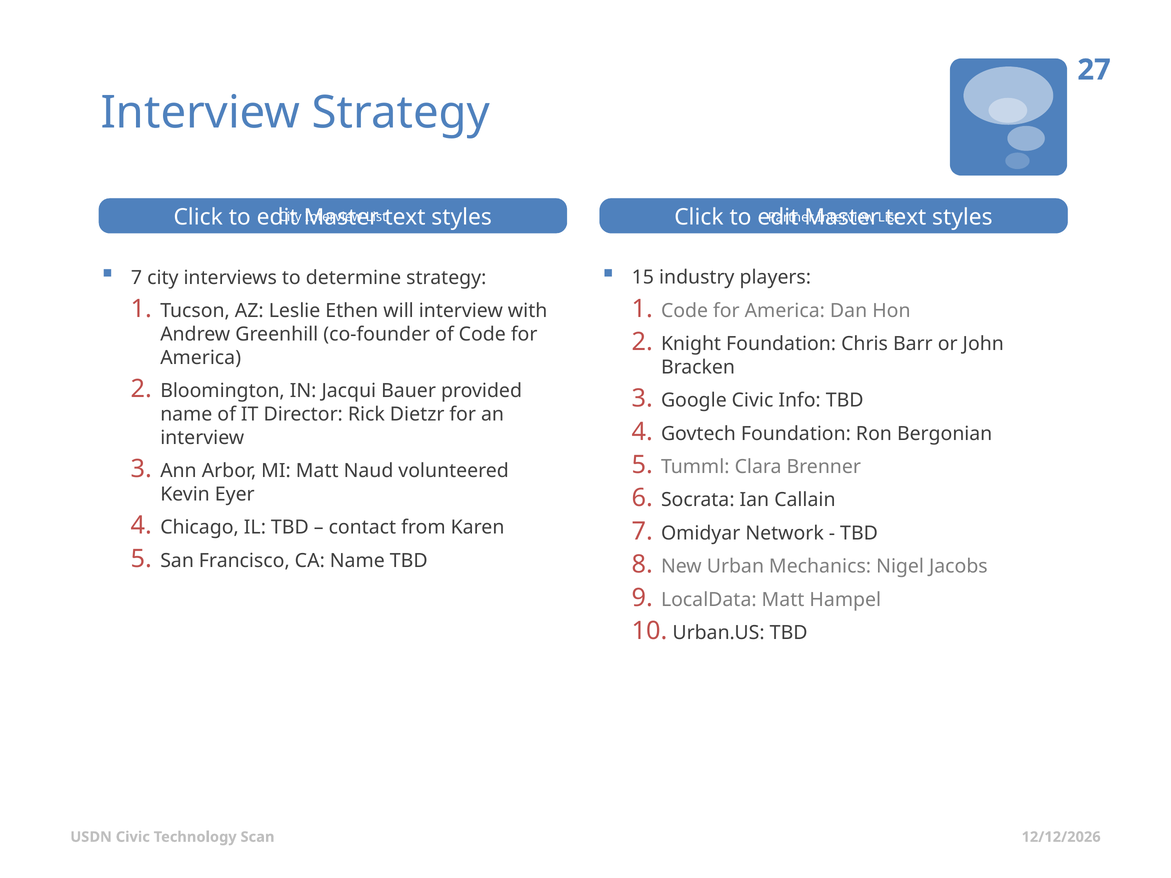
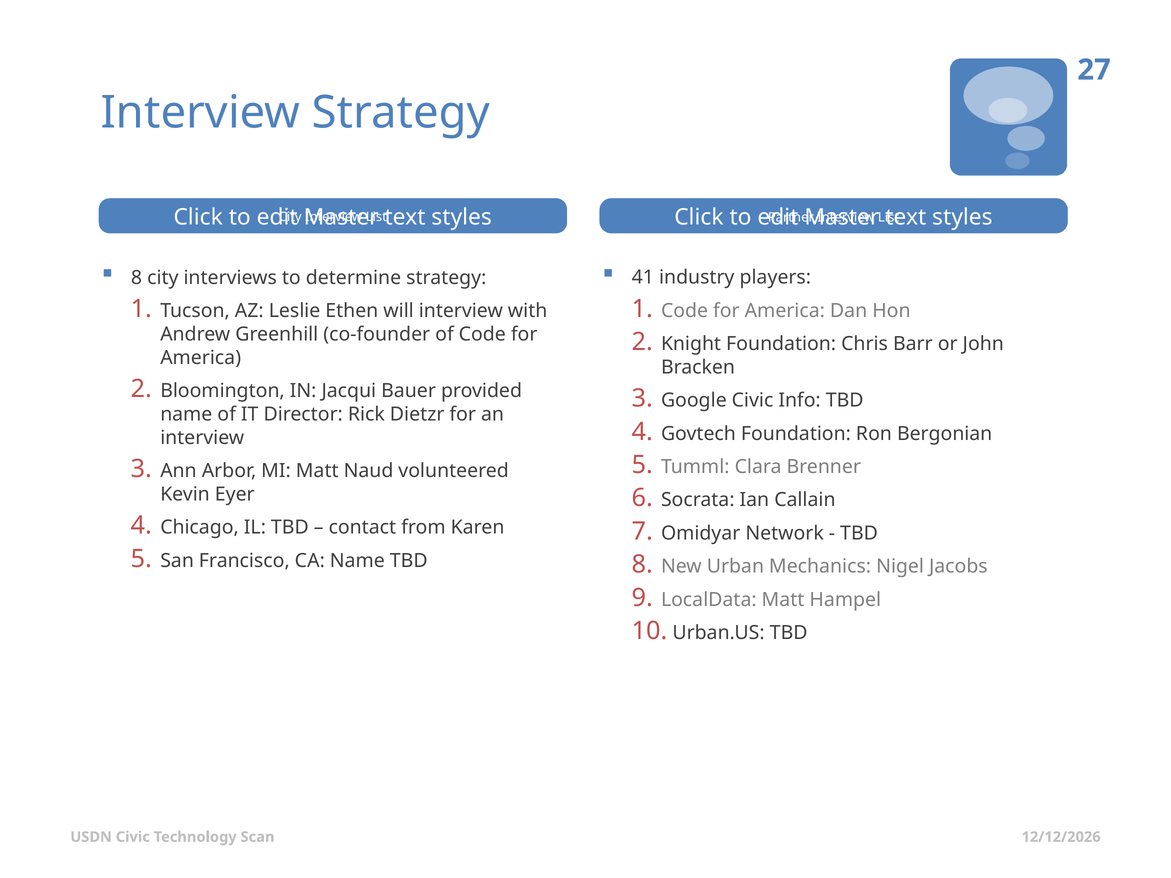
15: 15 -> 41
7 at (137, 278): 7 -> 8
